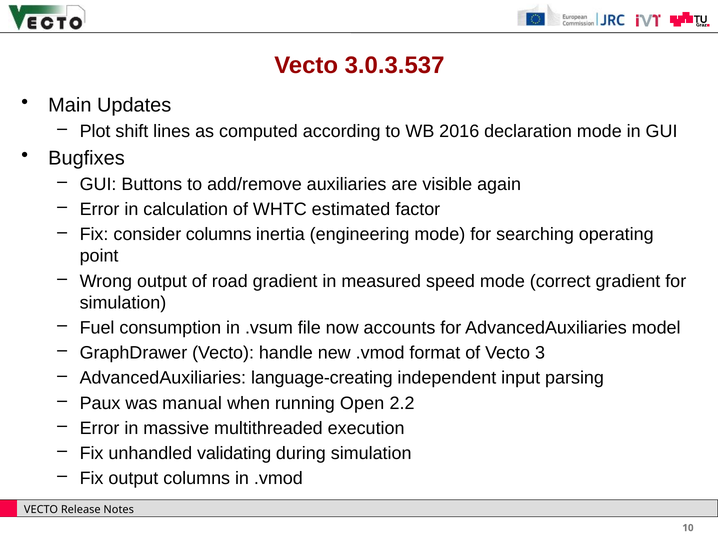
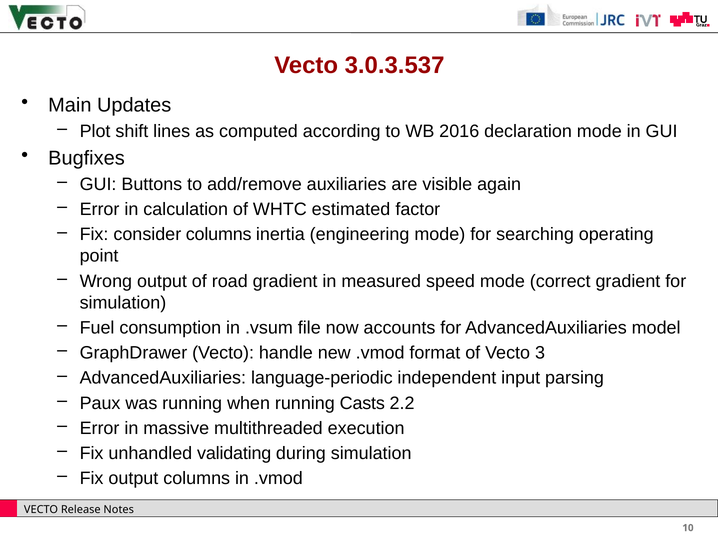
language-creating: language-creating -> language-periodic
was manual: manual -> running
Open: Open -> Casts
